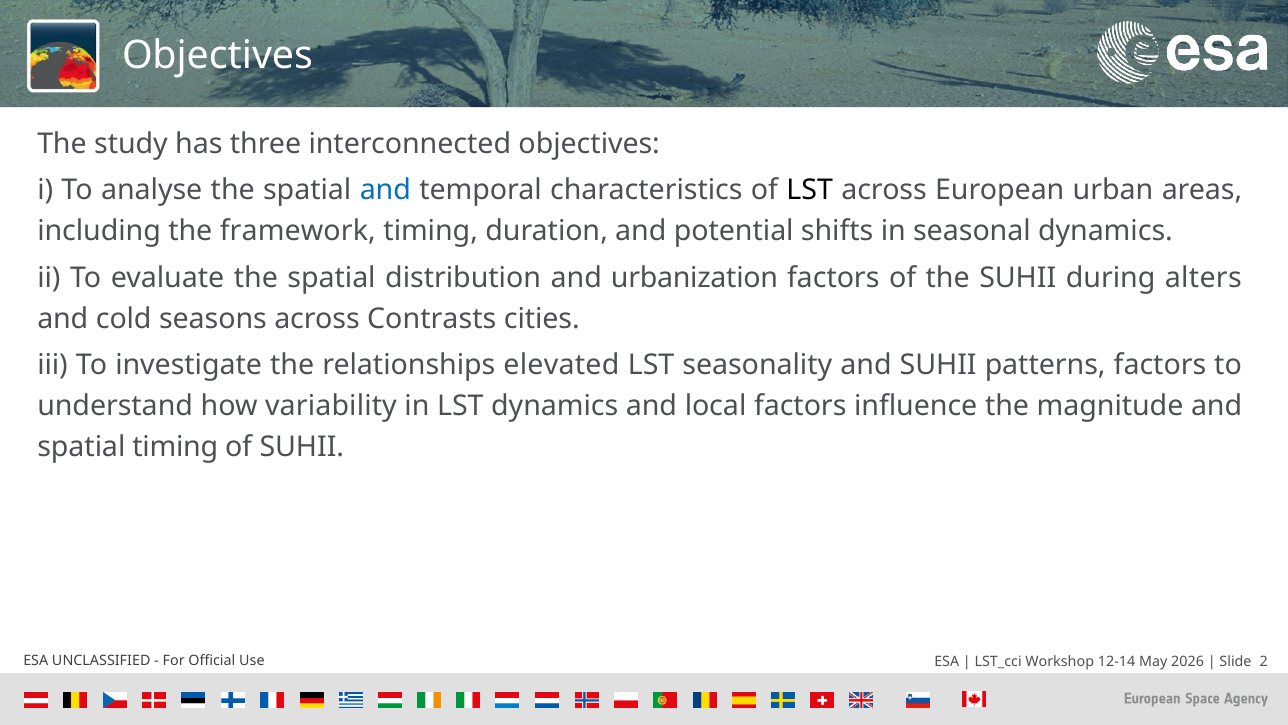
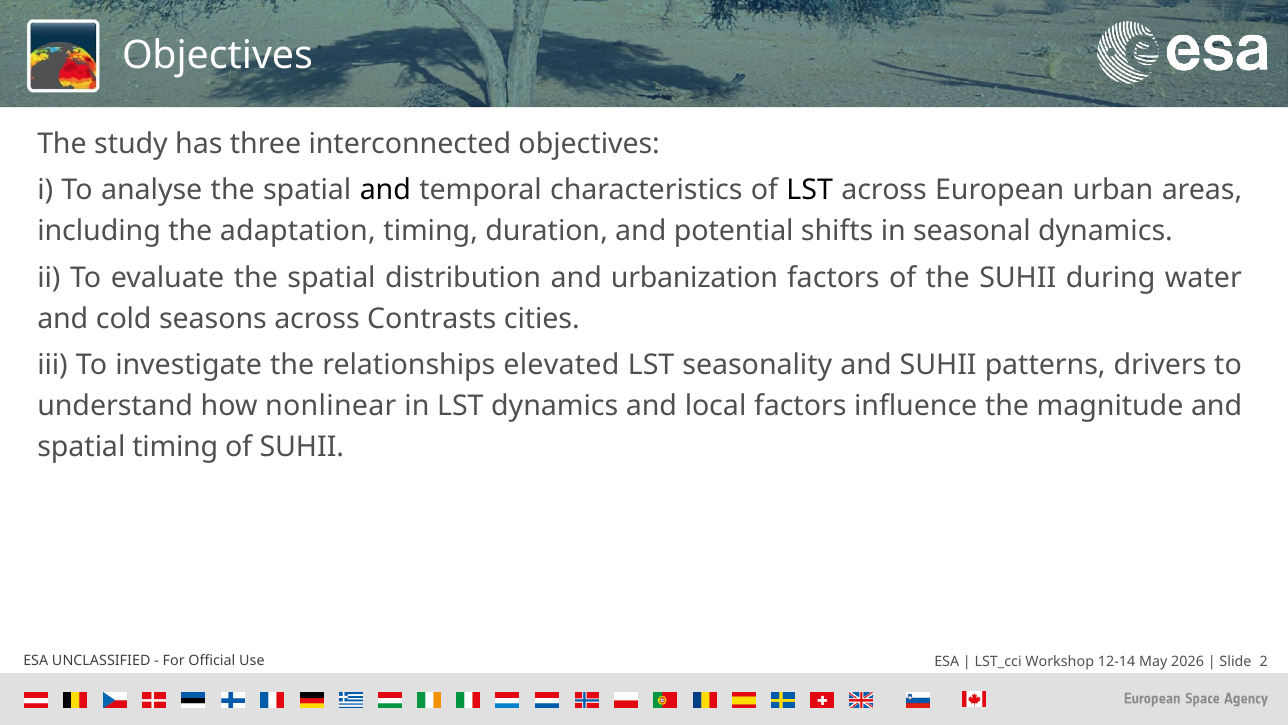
and at (385, 190) colour: blue -> black
framework: framework -> adaptation
alters: alters -> water
patterns factors: factors -> drivers
variability: variability -> nonlinear
